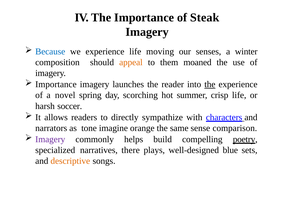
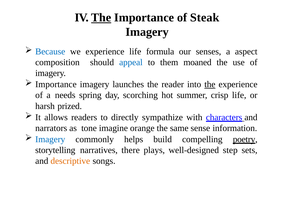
The at (101, 18) underline: none -> present
moving: moving -> formula
winter: winter -> aspect
appeal colour: orange -> blue
novel: novel -> needs
soccer: soccer -> prized
comparison: comparison -> information
Imagery at (50, 139) colour: purple -> blue
specialized: specialized -> storytelling
blue: blue -> step
